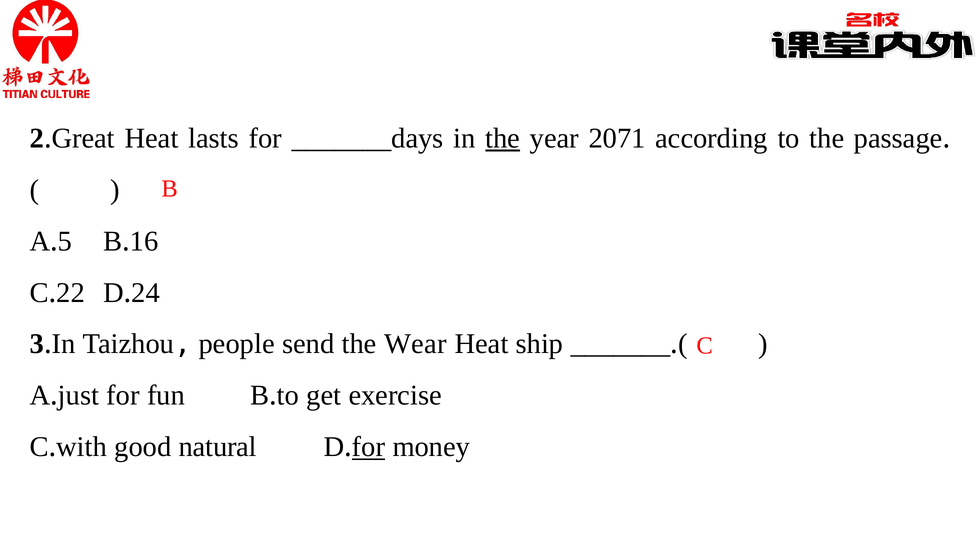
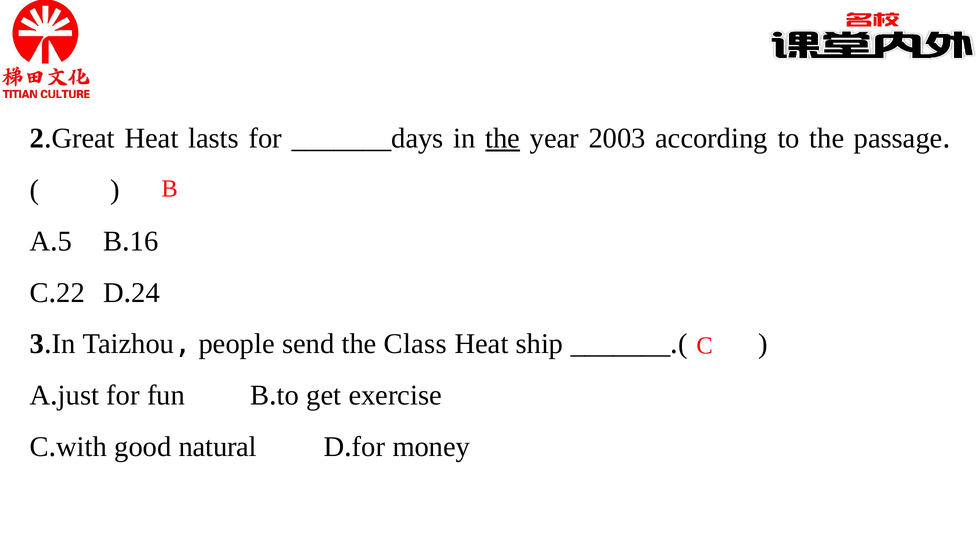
2071: 2071 -> 2003
Wear: Wear -> Class
for at (369, 447) underline: present -> none
